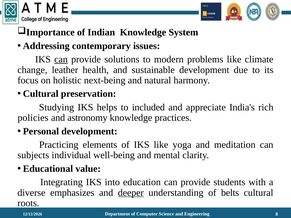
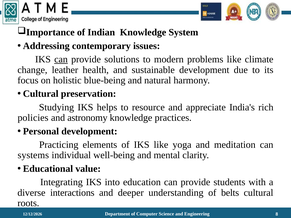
next-being: next-being -> blue-being
included: included -> resource
subjects: subjects -> systems
emphasizes: emphasizes -> interactions
deeper underline: present -> none
